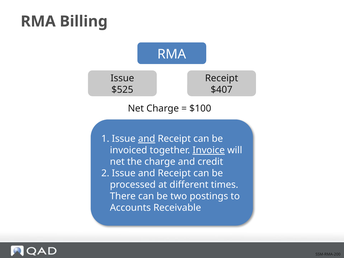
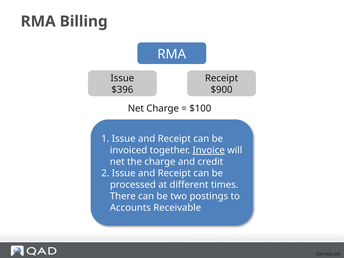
$525: $525 -> $396
$407: $407 -> $900
and at (147, 139) underline: present -> none
